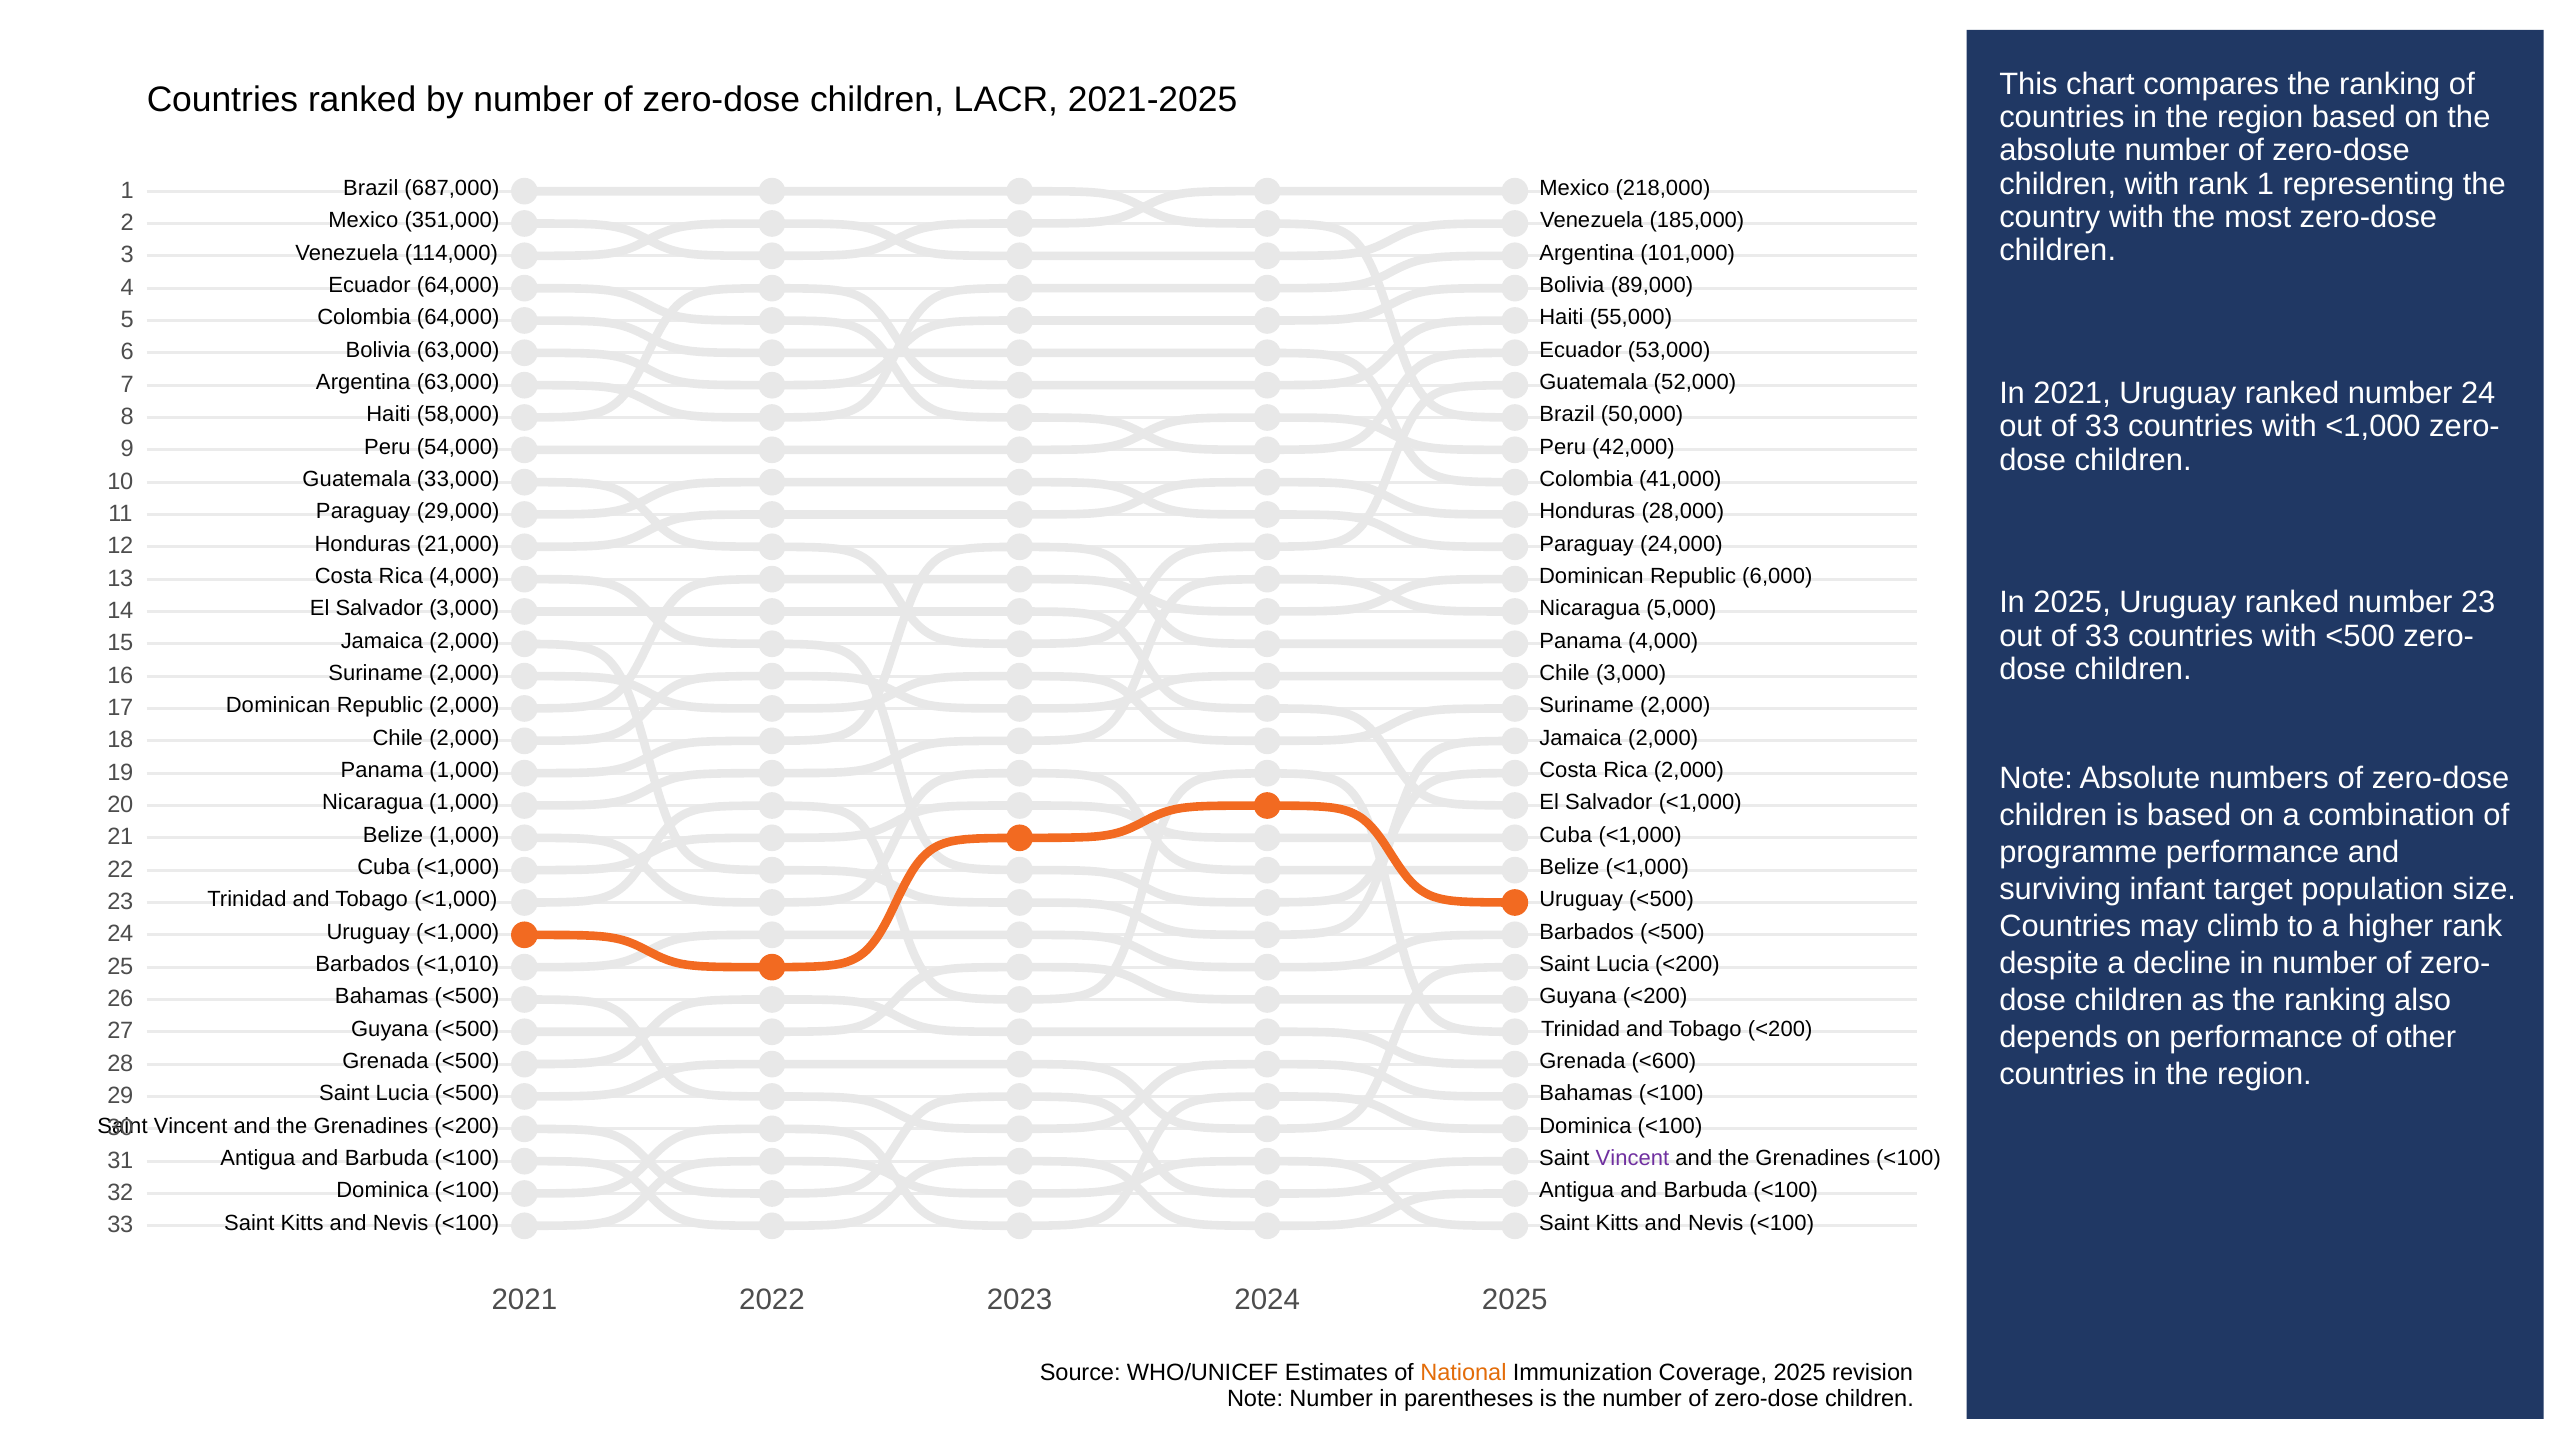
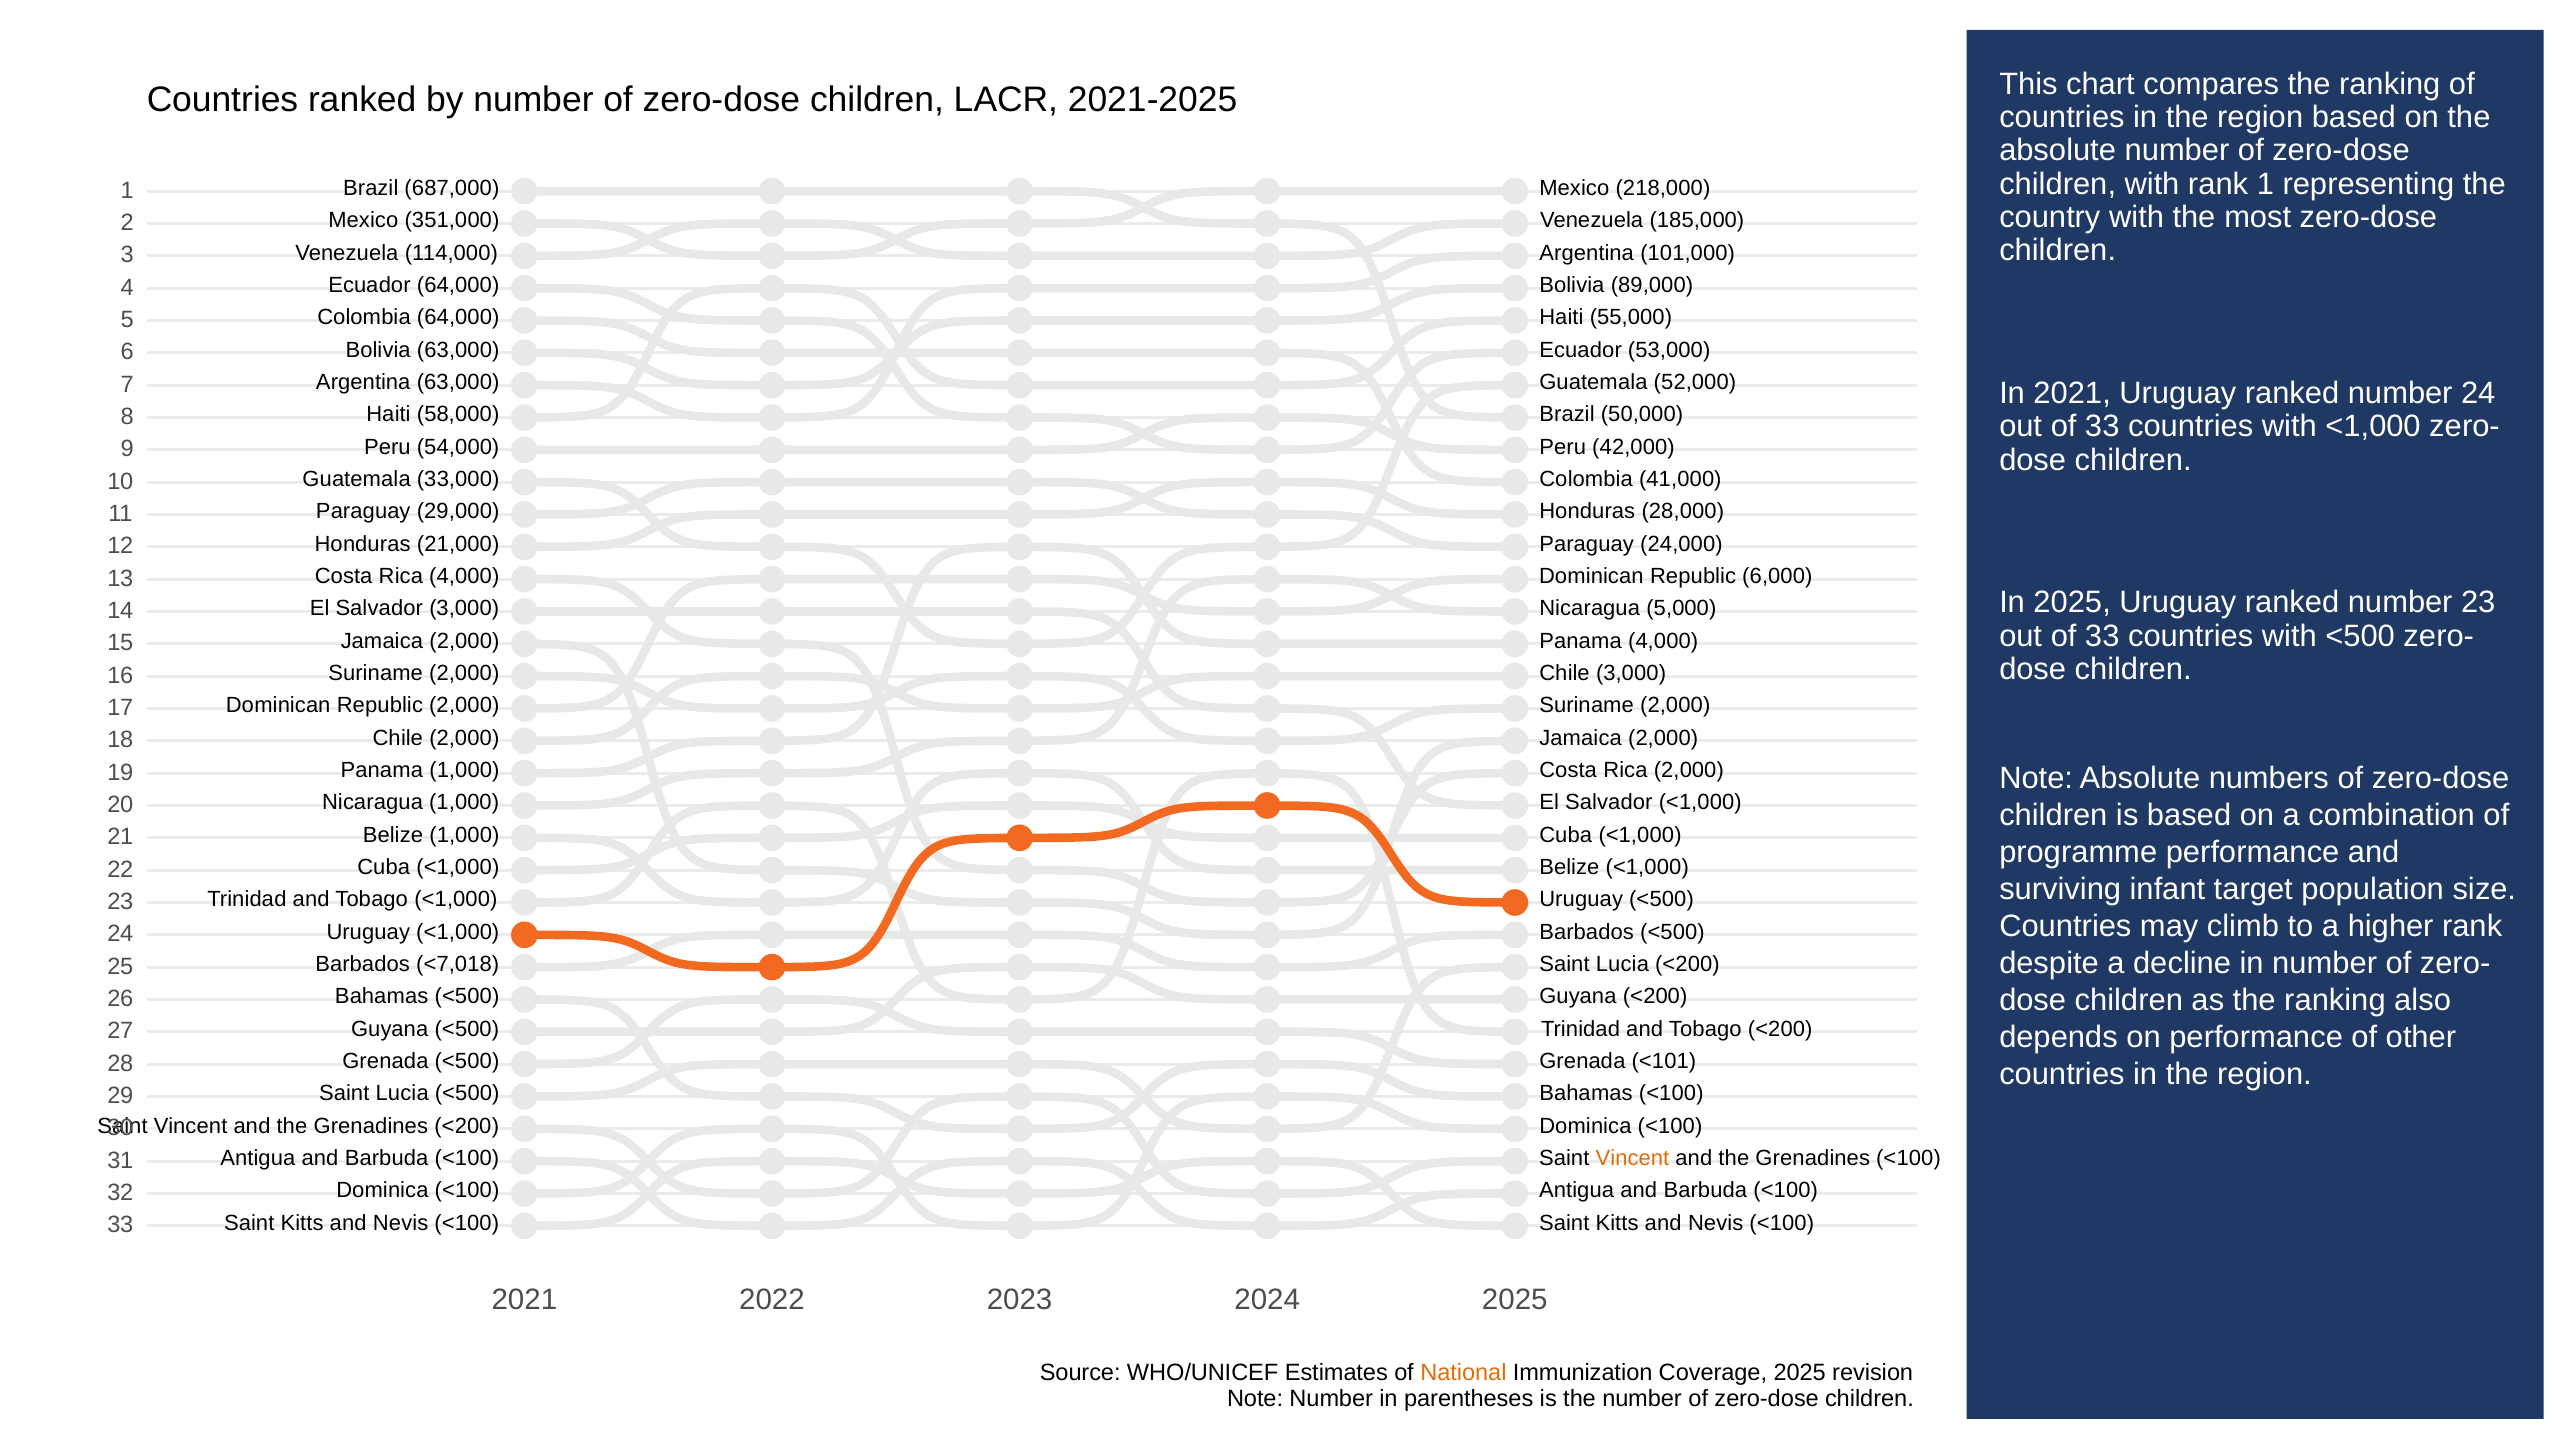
<1,010: <1,010 -> <7,018
<600: <600 -> <101
Vincent at (1632, 1158) colour: purple -> orange
